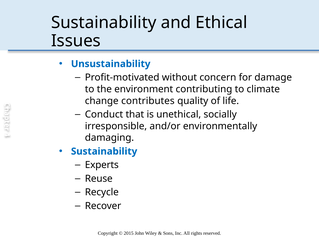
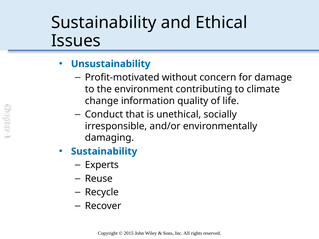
contributes: contributes -> information
